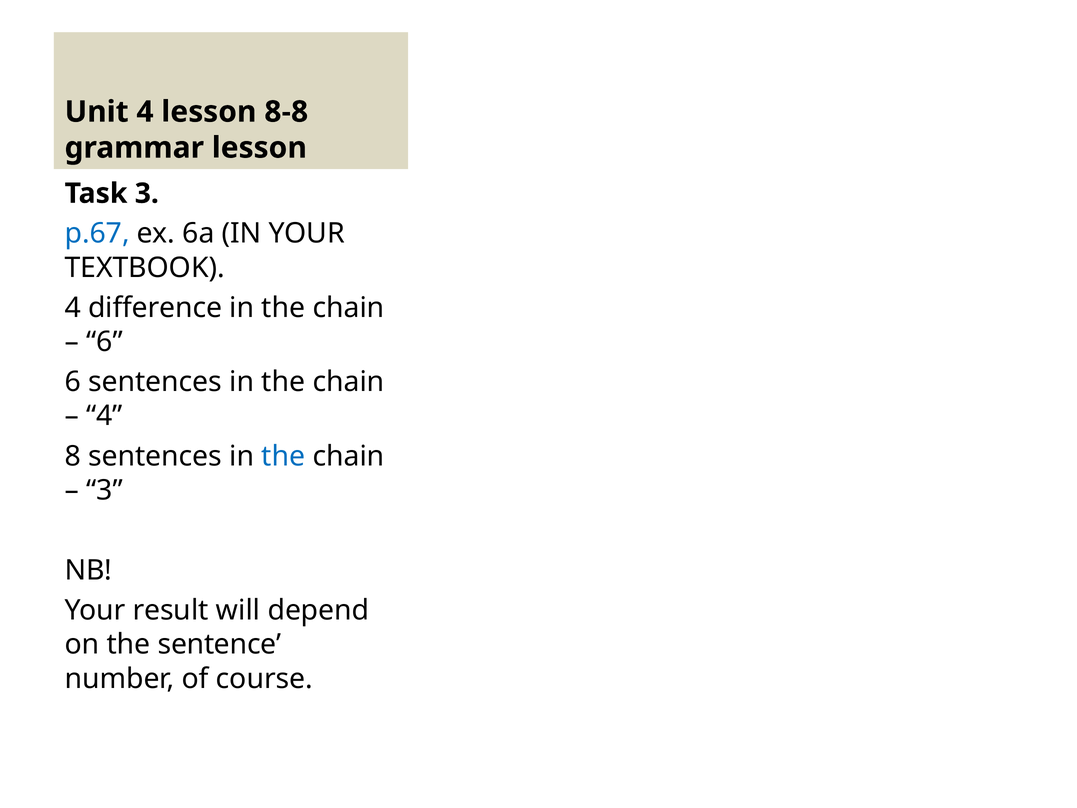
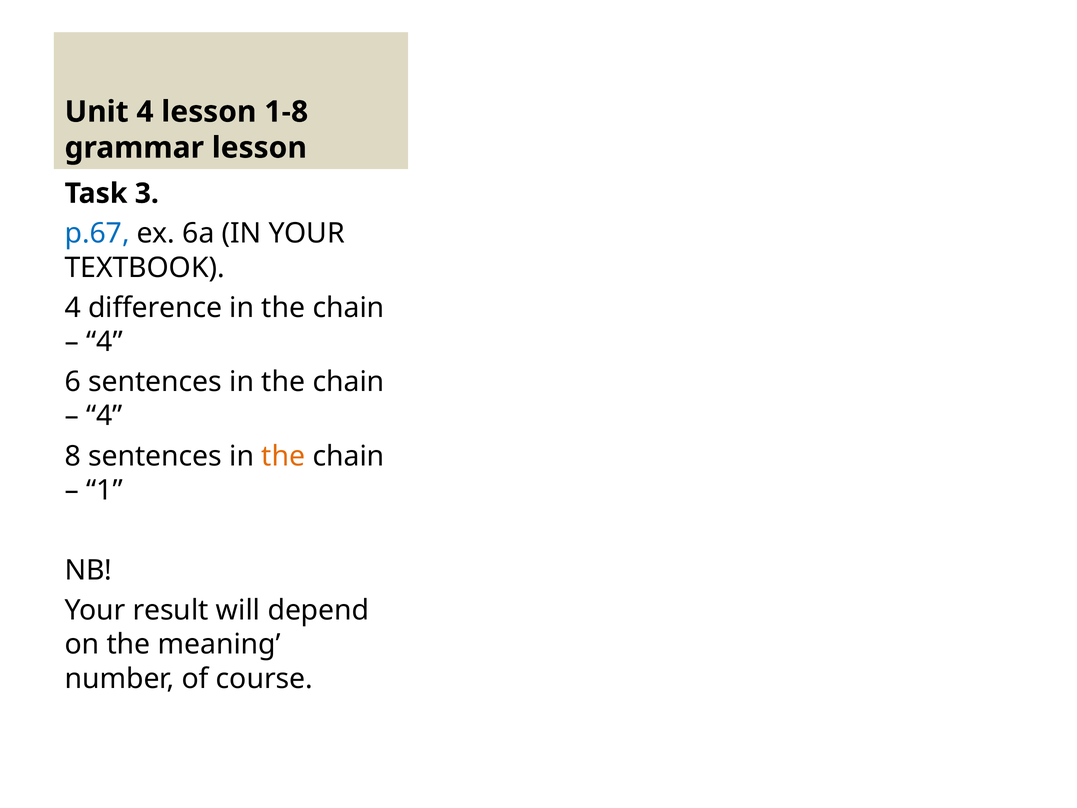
8-8: 8-8 -> 1-8
6 at (104, 342): 6 -> 4
the at (283, 456) colour: blue -> orange
3 at (104, 490): 3 -> 1
sentence: sentence -> meaning
